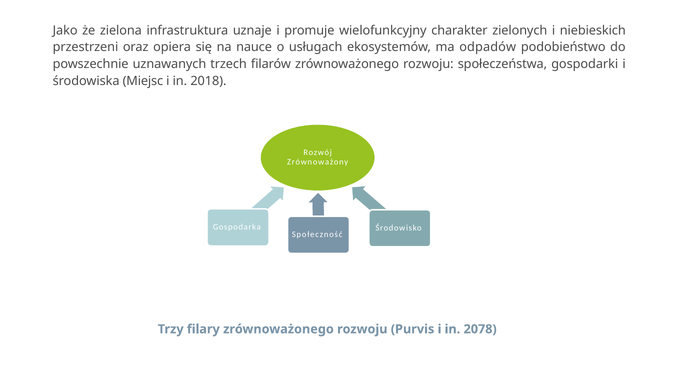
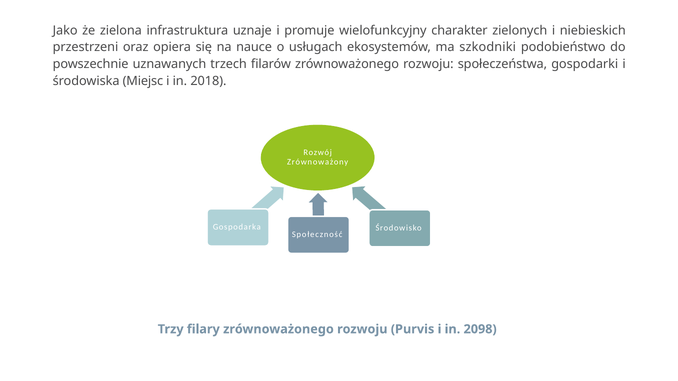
odpadów: odpadów -> szkodniki
2078: 2078 -> 2098
